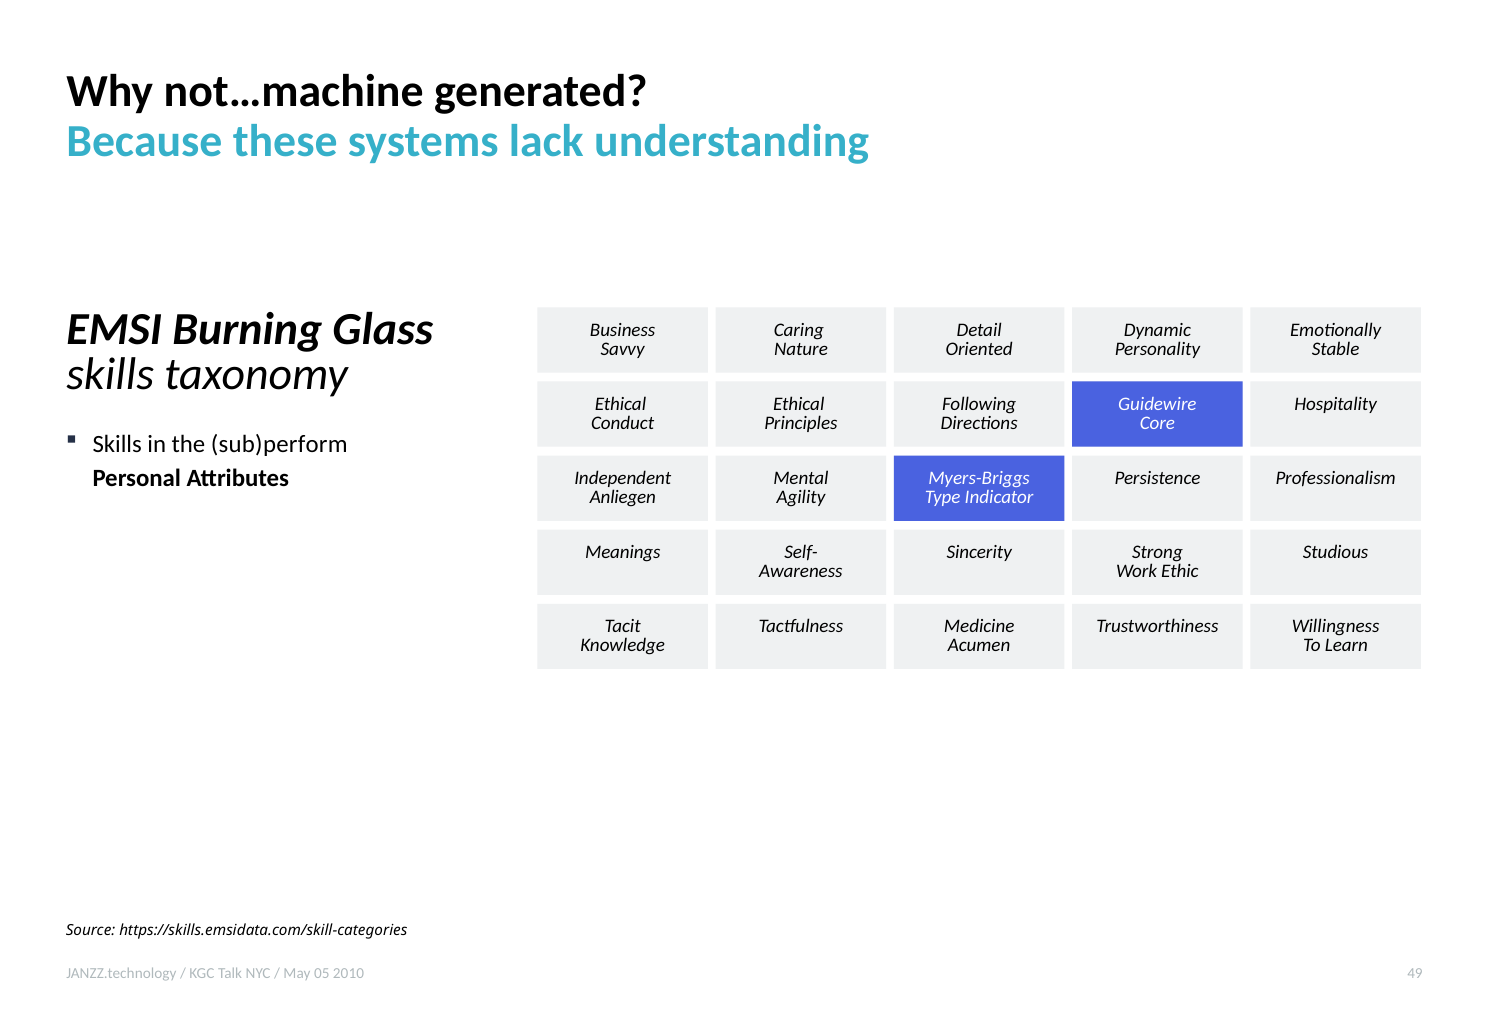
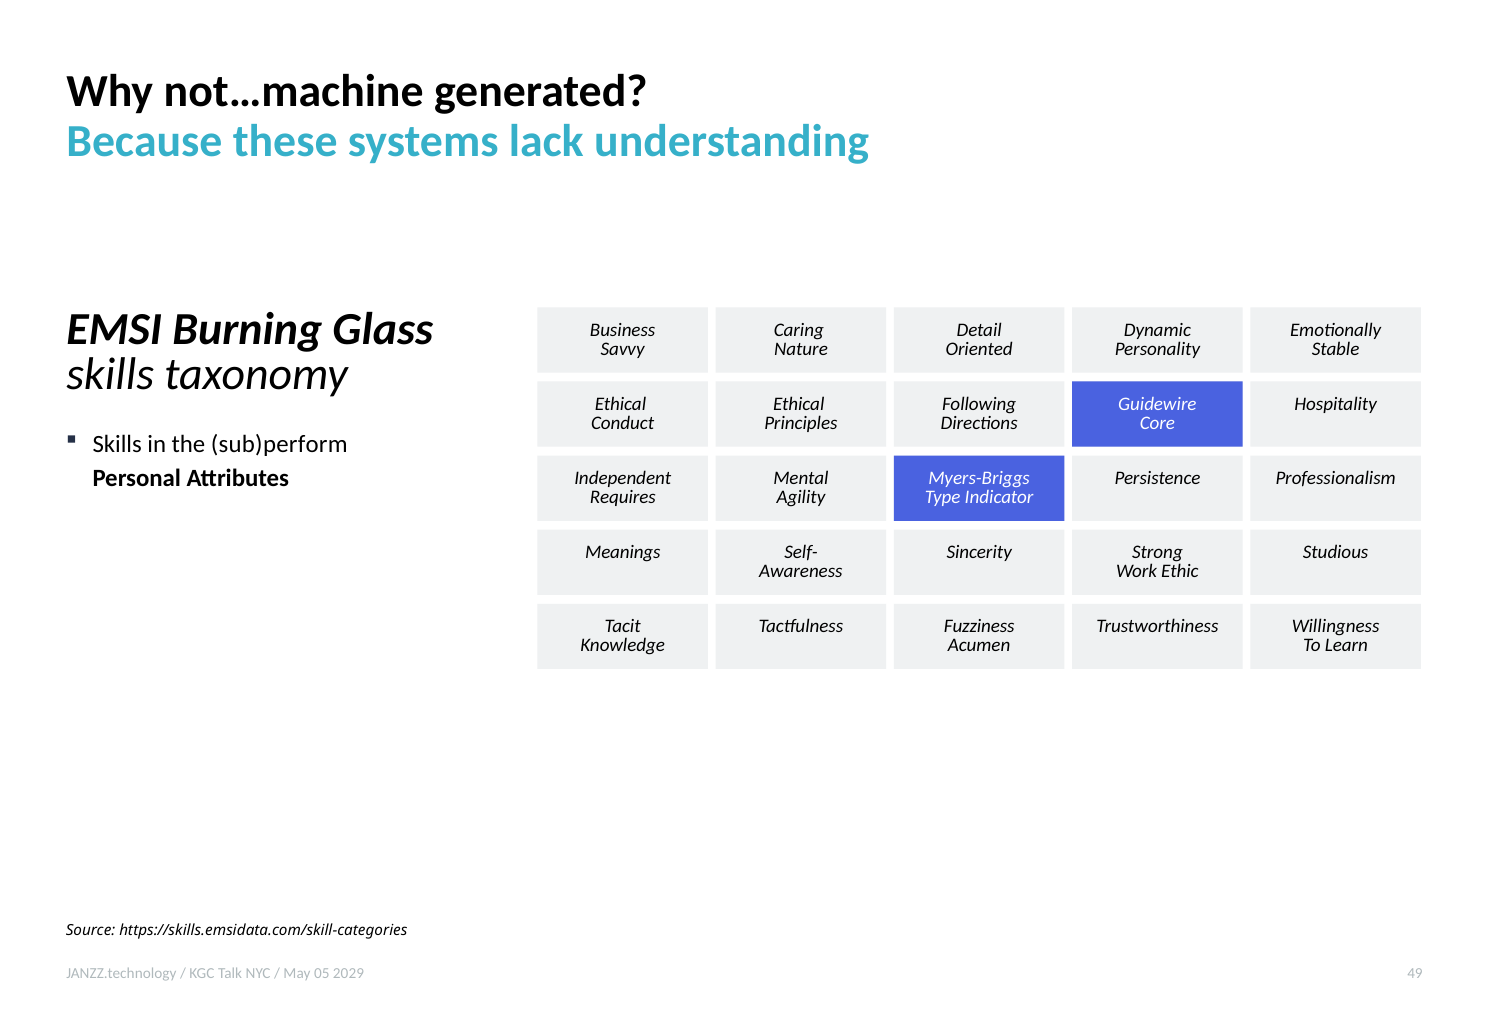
Anliegen: Anliegen -> Requires
Medicine: Medicine -> Fuzziness
2010: 2010 -> 2029
